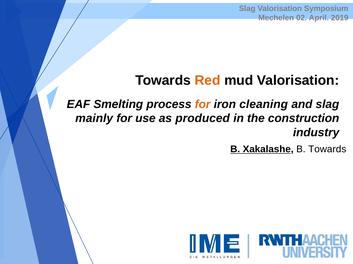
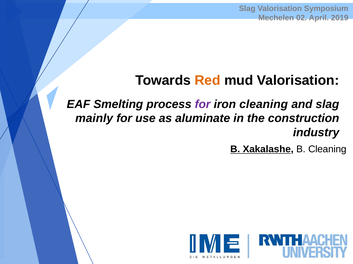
for at (203, 105) colour: orange -> purple
produced: produced -> aluminate
B Towards: Towards -> Cleaning
